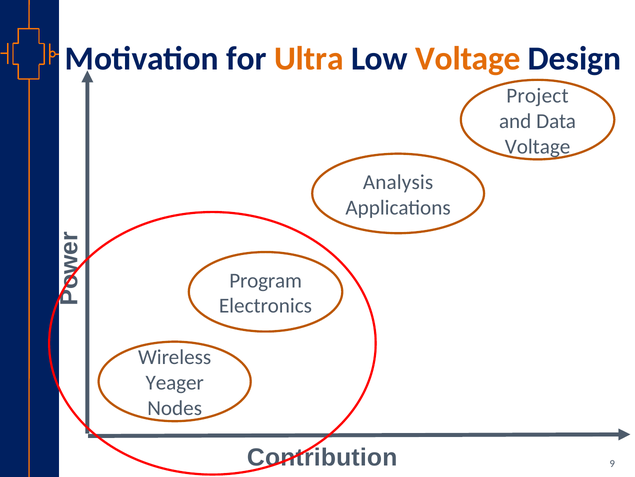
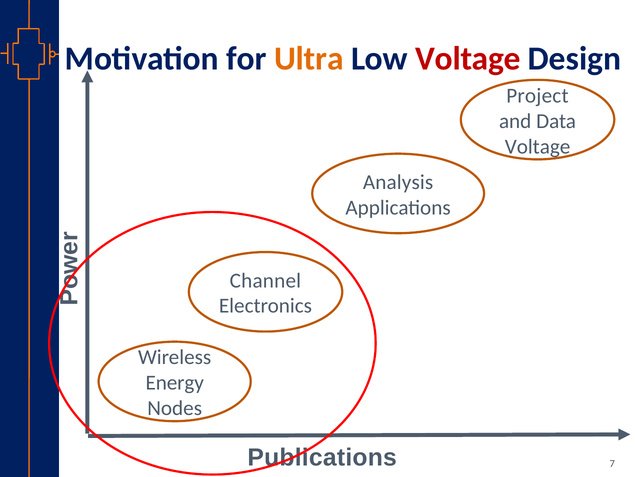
Voltage at (468, 58) colour: orange -> red
Program: Program -> Channel
Yeager: Yeager -> Energy
Contribution: Contribution -> Publications
9: 9 -> 7
